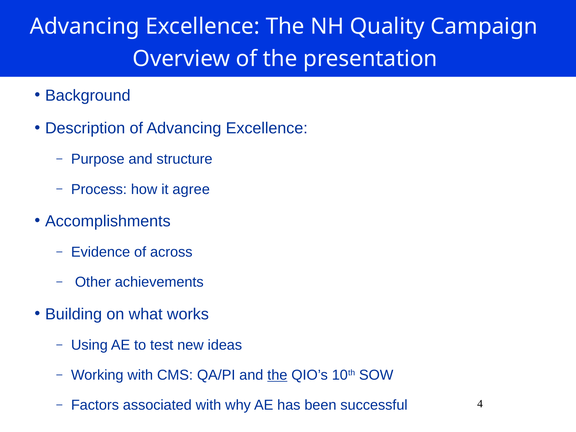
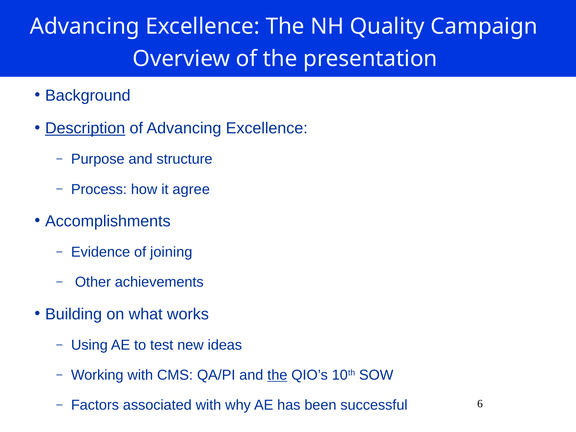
Description underline: none -> present
across: across -> joining
4: 4 -> 6
